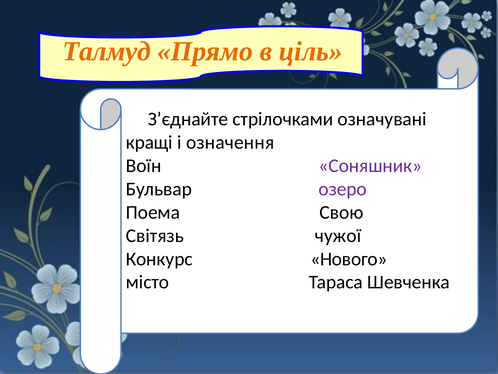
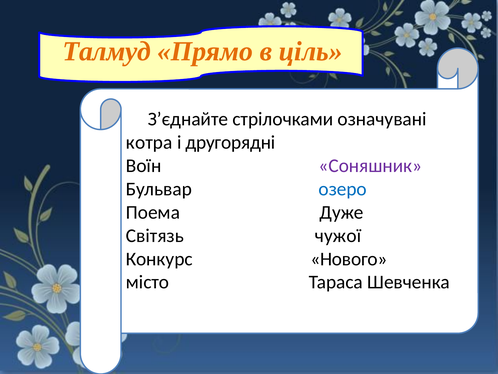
кращі: кращі -> котра
означення: означення -> другорядні
озеро colour: purple -> blue
Свою: Свою -> Дуже
